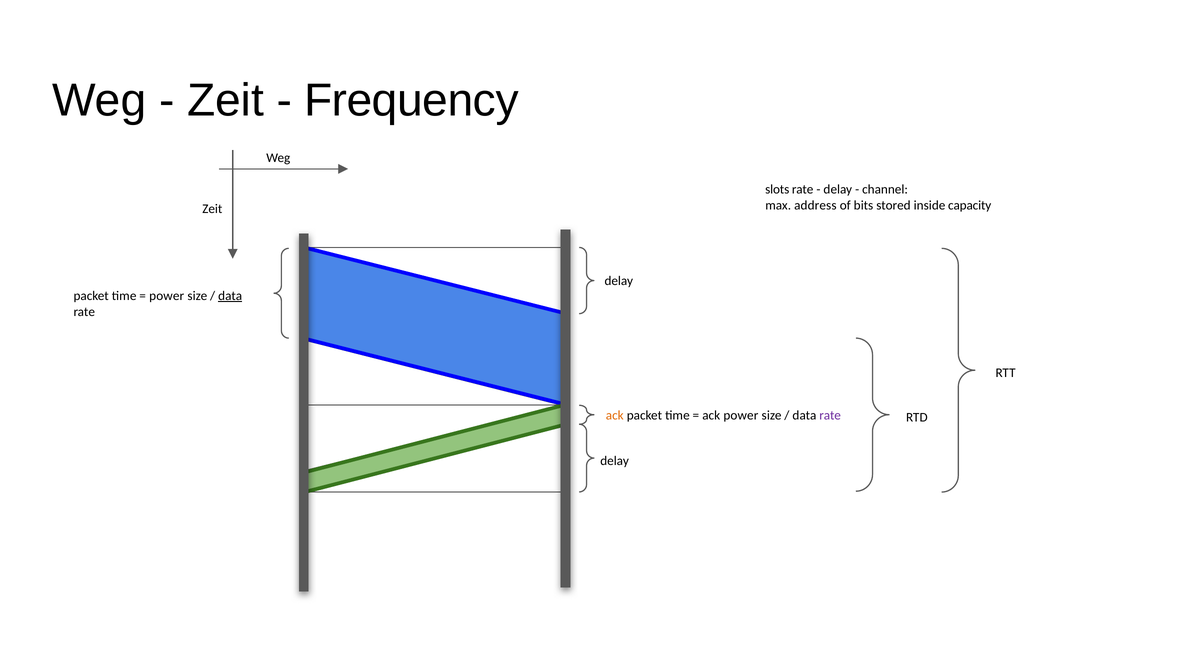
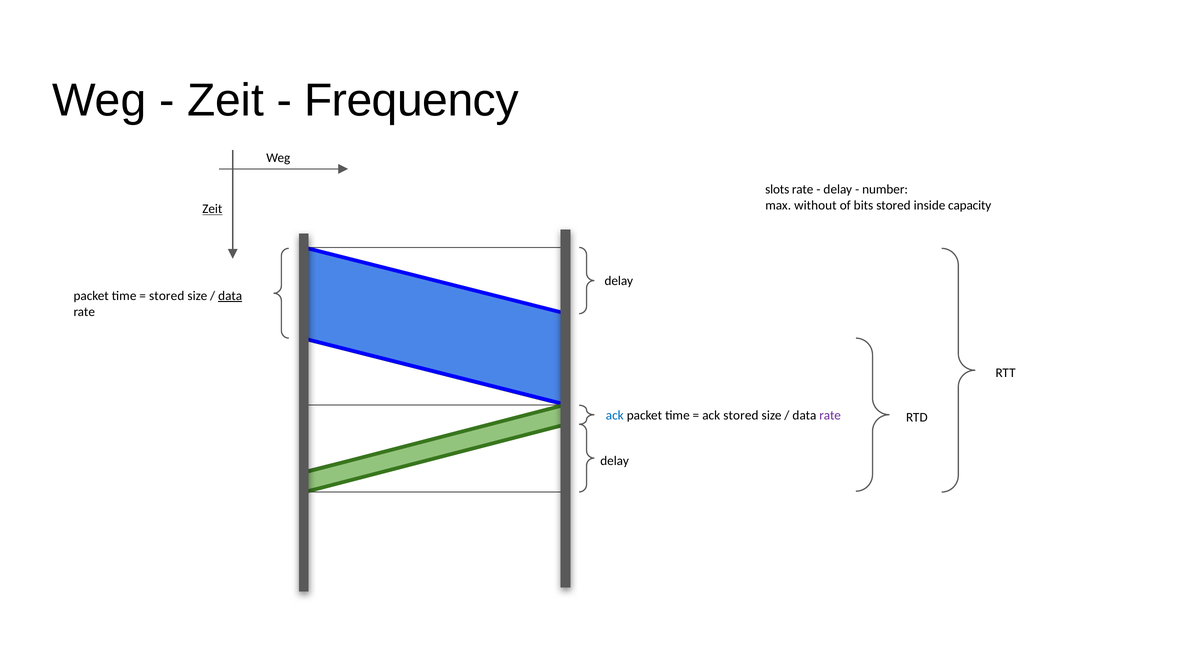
channel: channel -> number
address: address -> without
Zeit at (212, 209) underline: none -> present
power at (167, 296): power -> stored
ack at (615, 415) colour: orange -> blue
ack power: power -> stored
